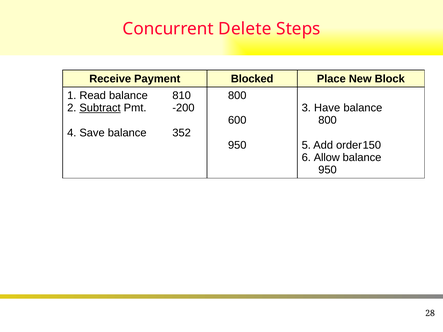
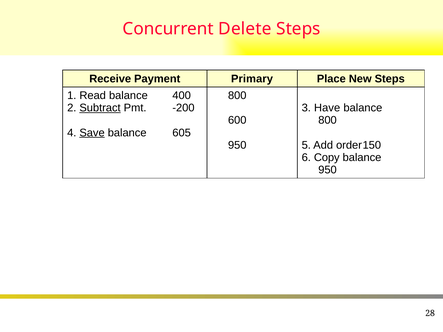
Blocked: Blocked -> Primary
New Block: Block -> Steps
810: 810 -> 400
Save underline: none -> present
352: 352 -> 605
Allow: Allow -> Copy
